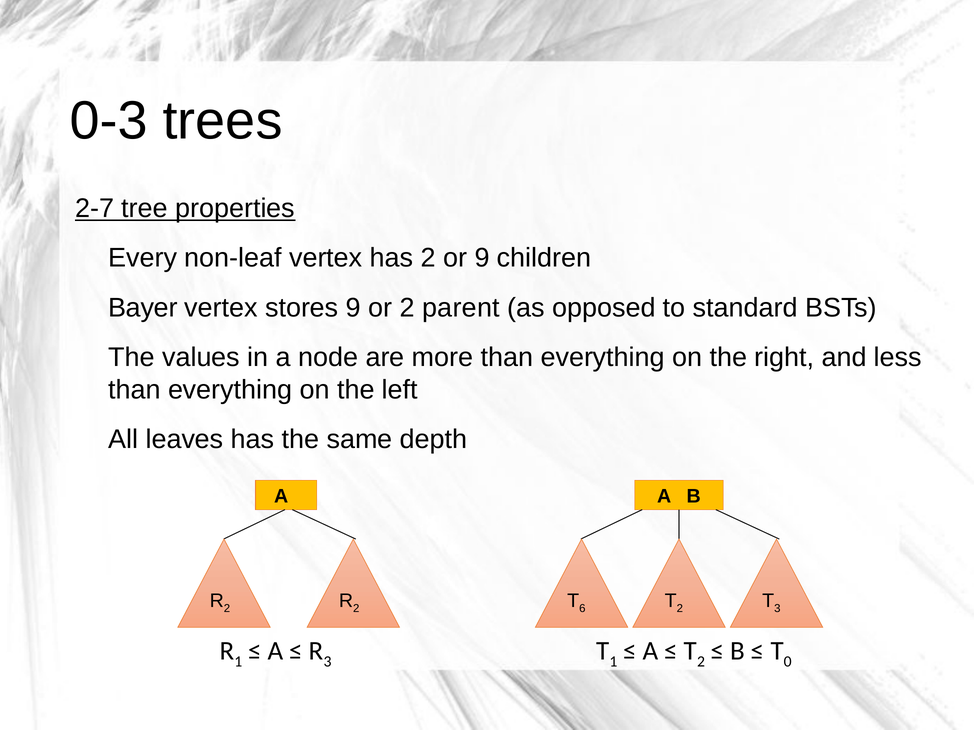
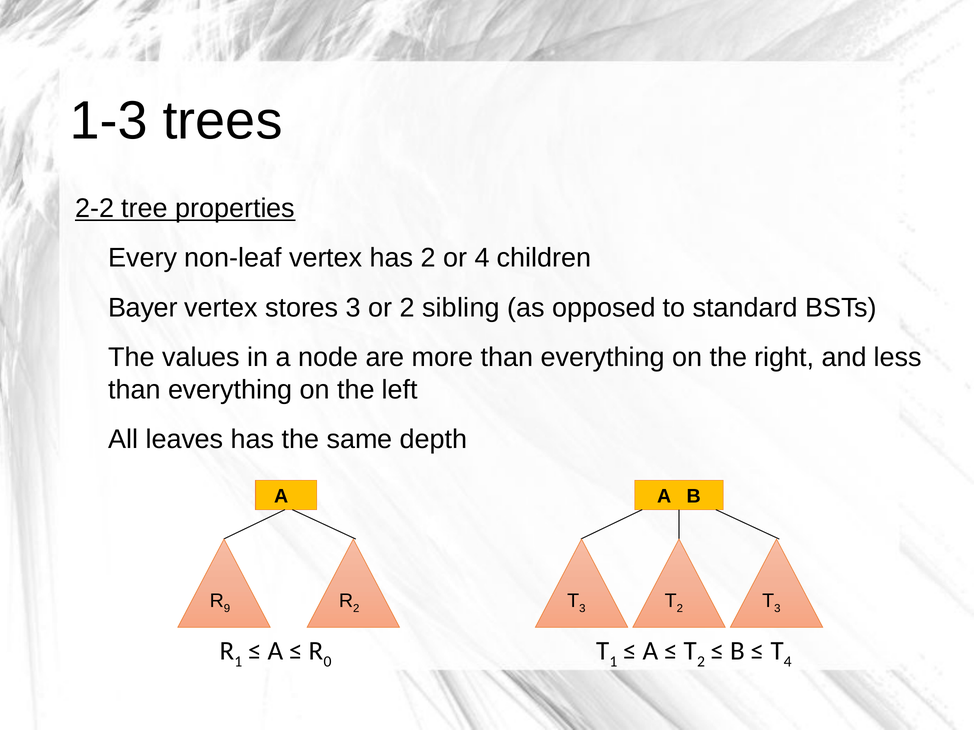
0-3: 0-3 -> 1-3
2-7: 2-7 -> 2-2
or 9: 9 -> 4
stores 9: 9 -> 3
parent: parent -> sibling
2 at (227, 609): 2 -> 9
6 at (582, 609): 6 -> 3
3 at (328, 662): 3 -> 0
0 at (788, 662): 0 -> 4
